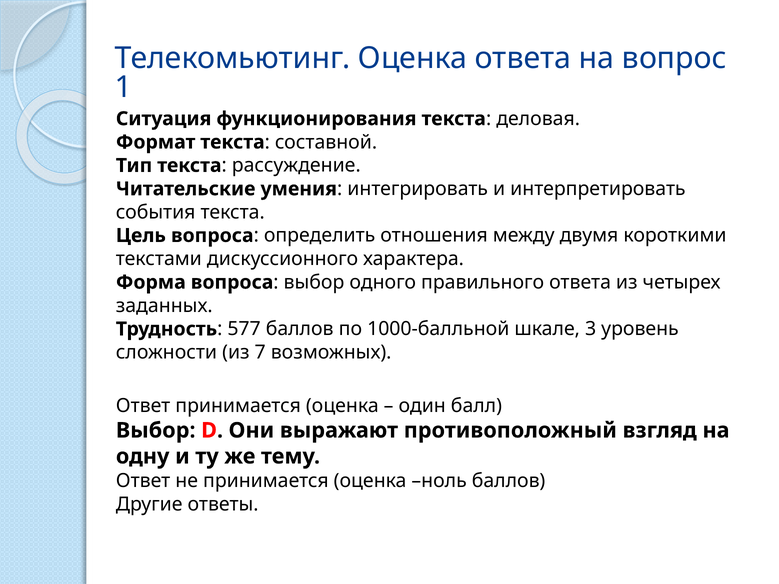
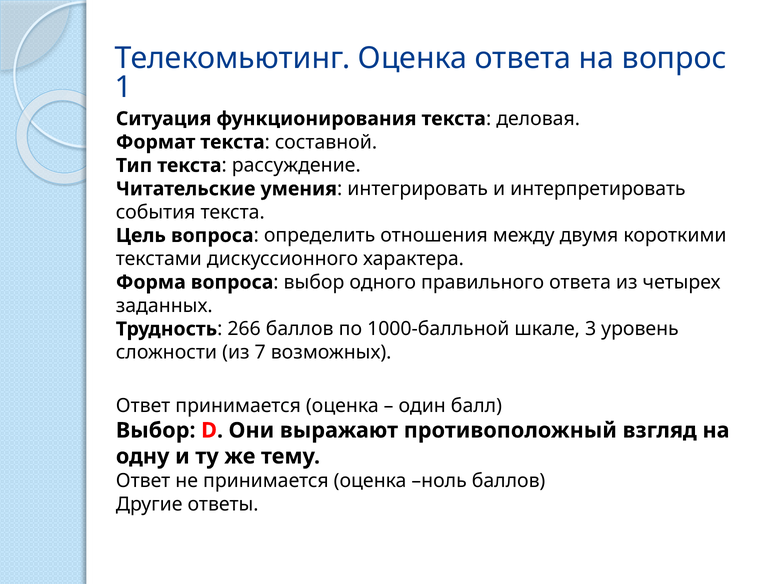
577: 577 -> 266
